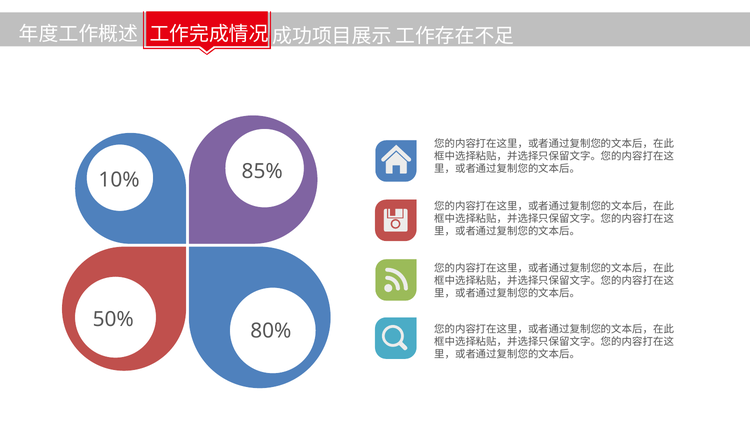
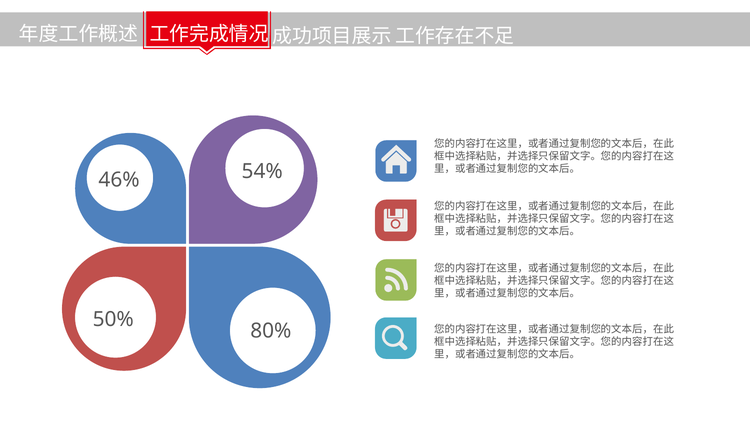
85%: 85% -> 54%
10%: 10% -> 46%
